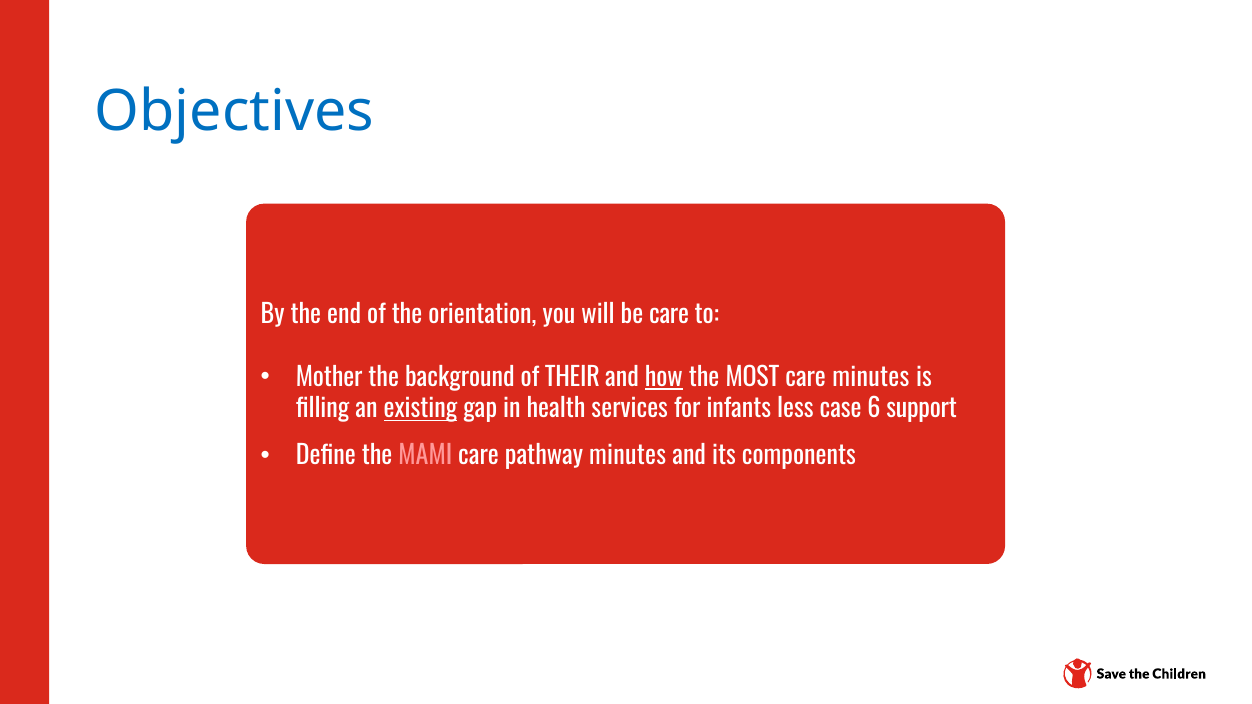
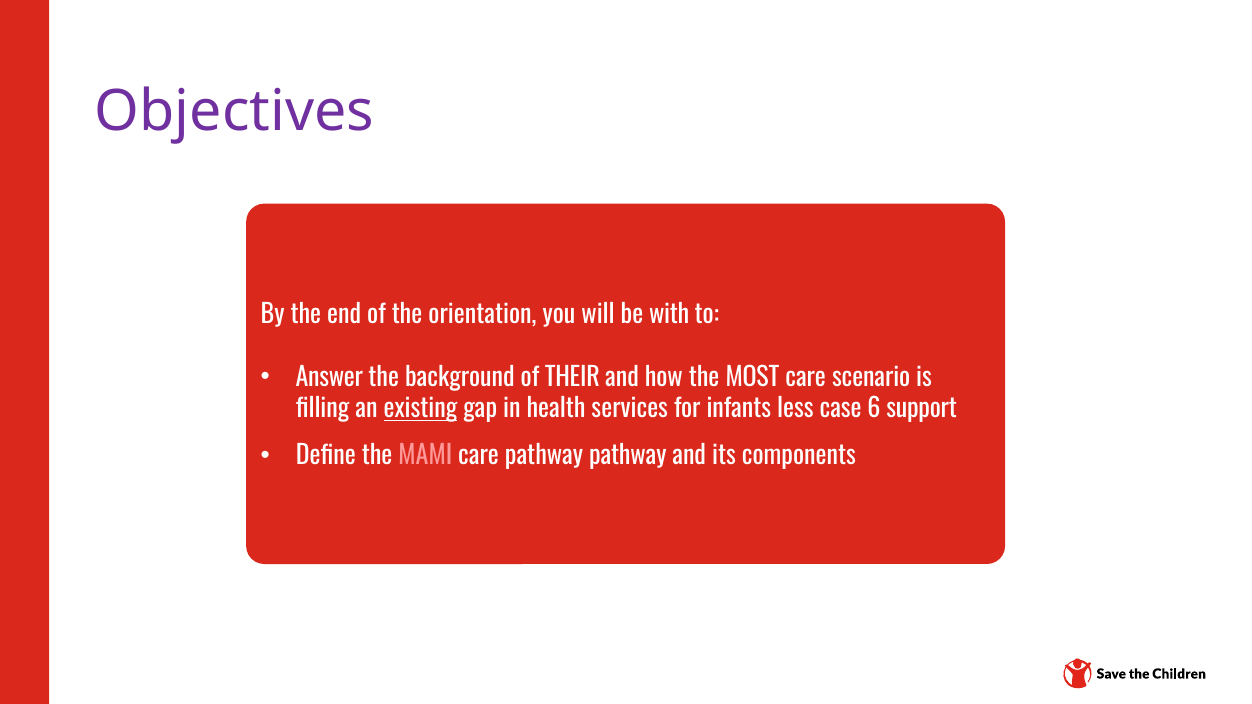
Objectives colour: blue -> purple
be care: care -> with
Mother: Mother -> Answer
how underline: present -> none
care minutes: minutes -> scenario
pathway minutes: minutes -> pathway
